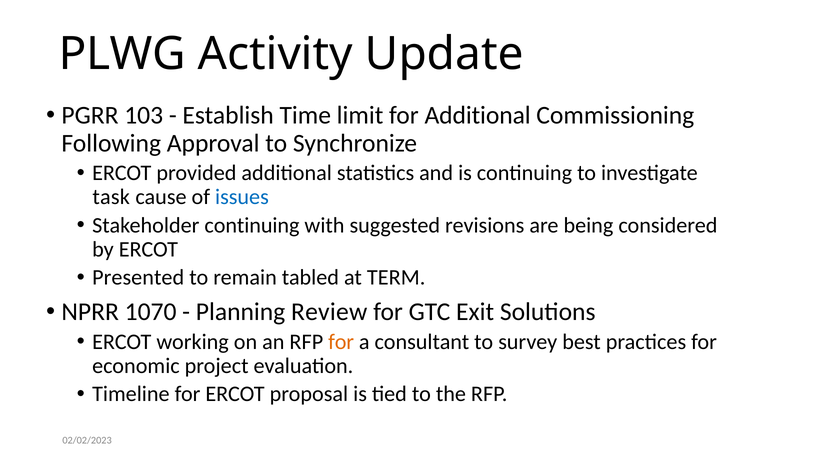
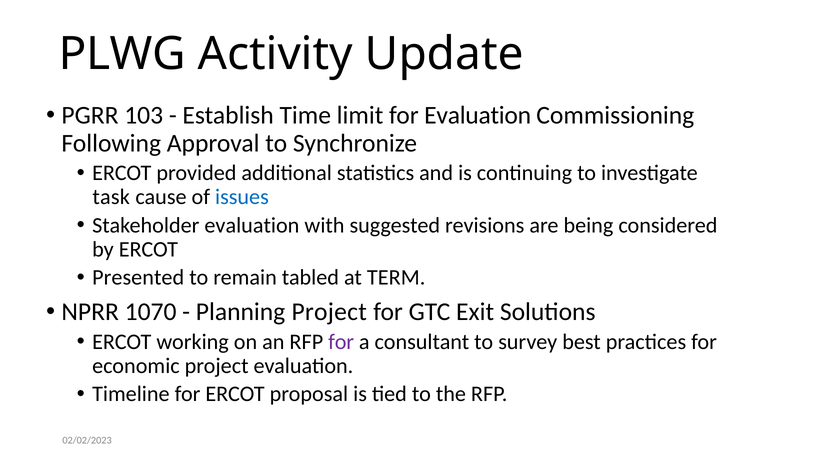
for Additional: Additional -> Evaluation
Stakeholder continuing: continuing -> evaluation
Planning Review: Review -> Project
for at (341, 342) colour: orange -> purple
